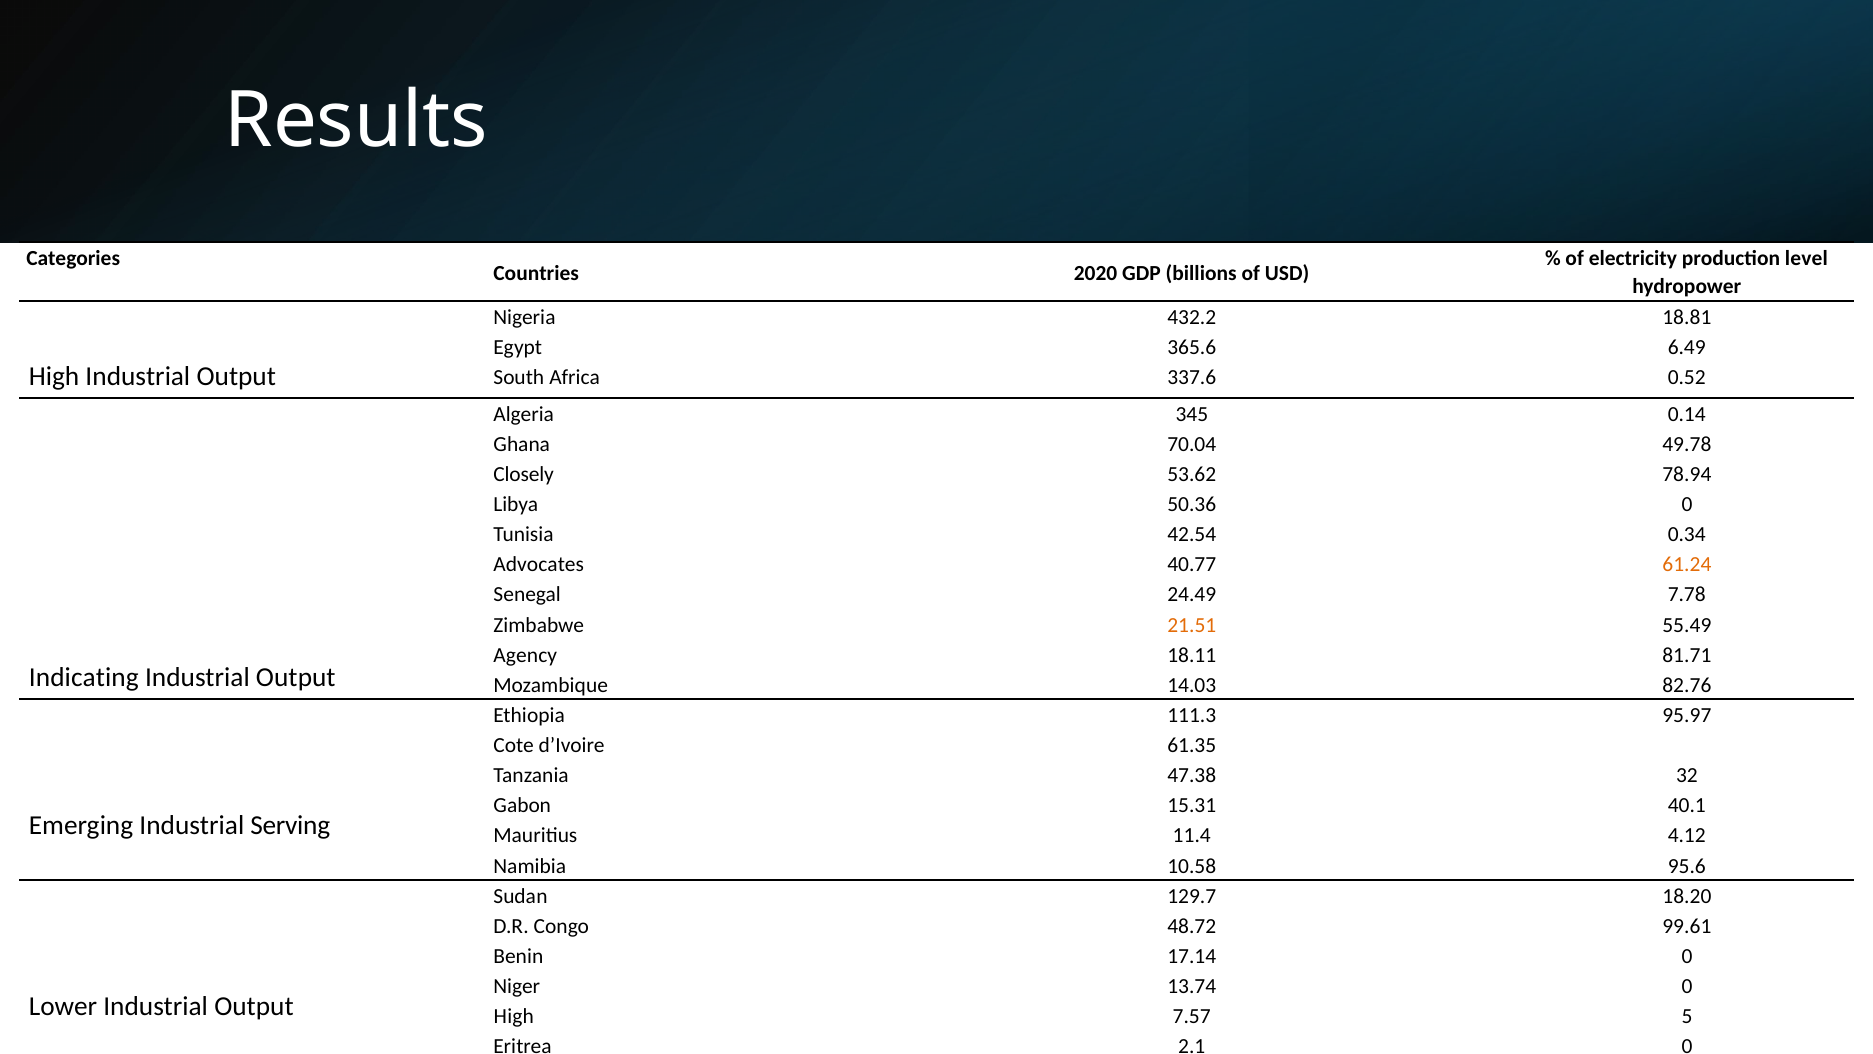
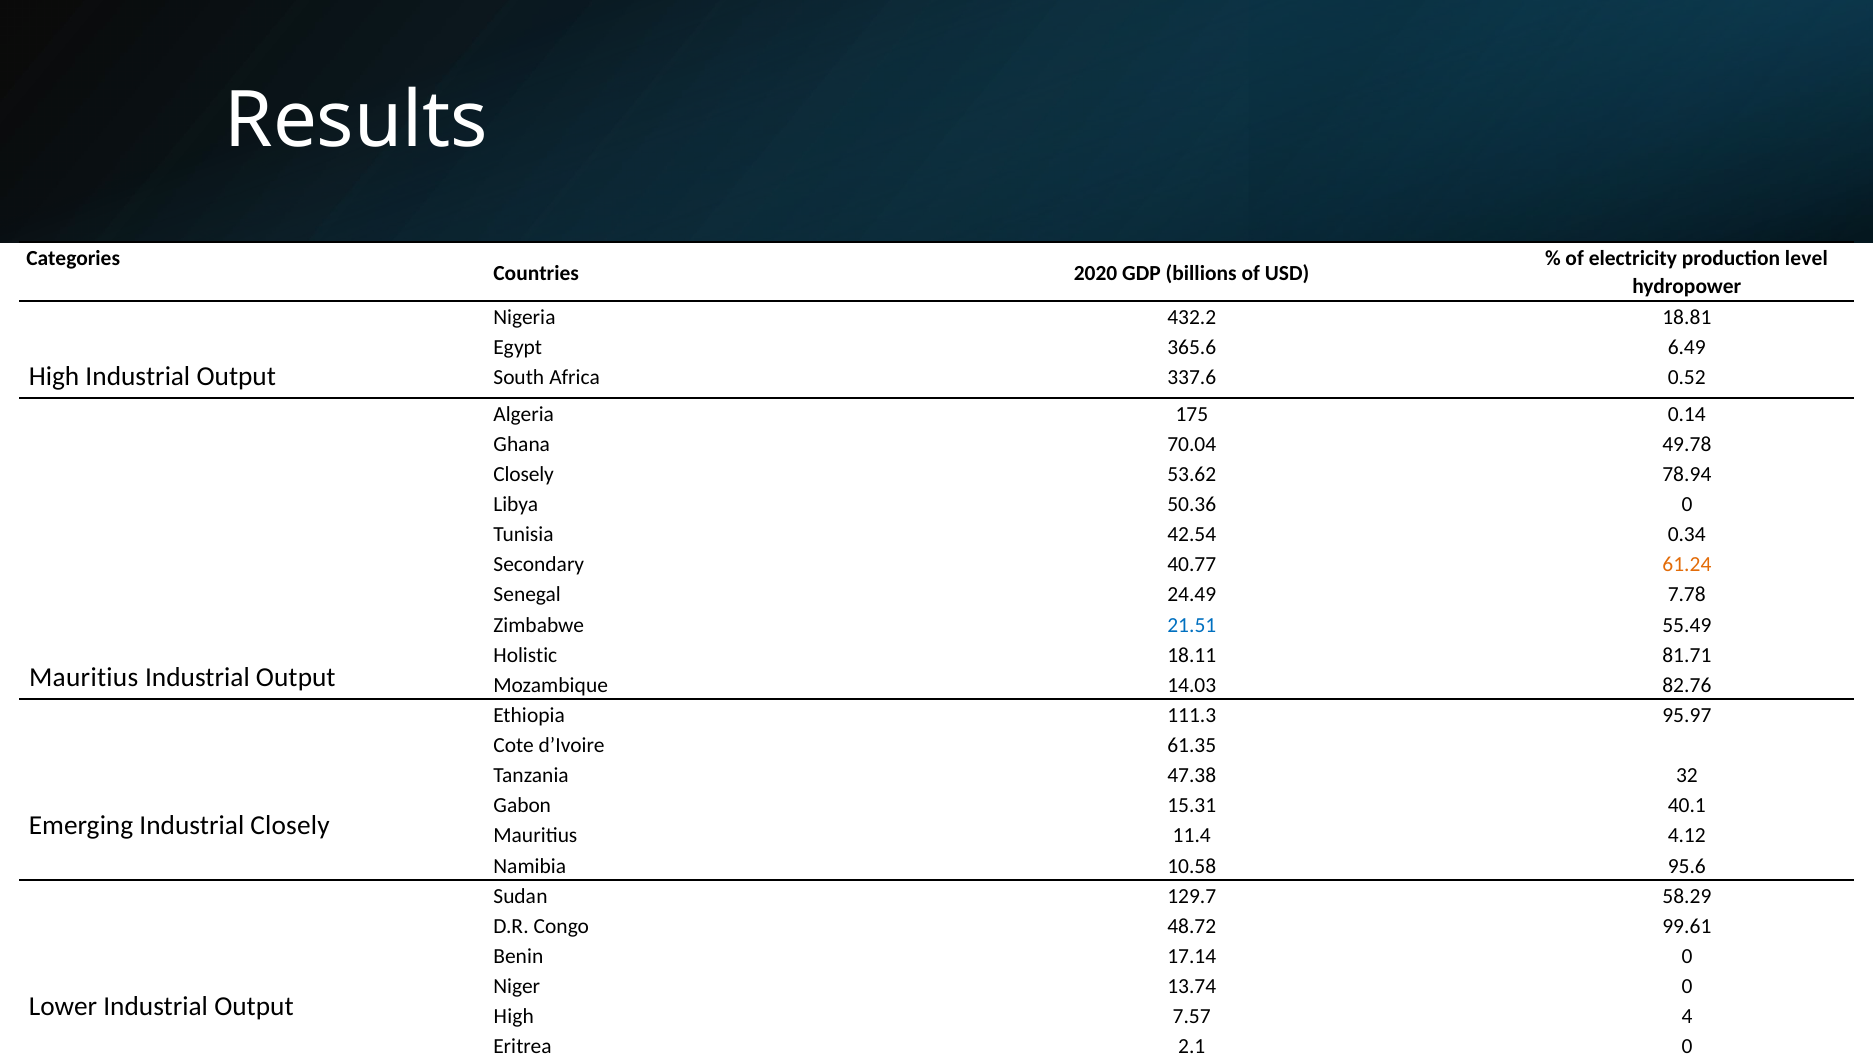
345: 345 -> 175
Advocates: Advocates -> Secondary
21.51 colour: orange -> blue
Agency: Agency -> Holistic
Indicating at (84, 678): Indicating -> Mauritius
Industrial Serving: Serving -> Closely
18.20: 18.20 -> 58.29
5: 5 -> 4
